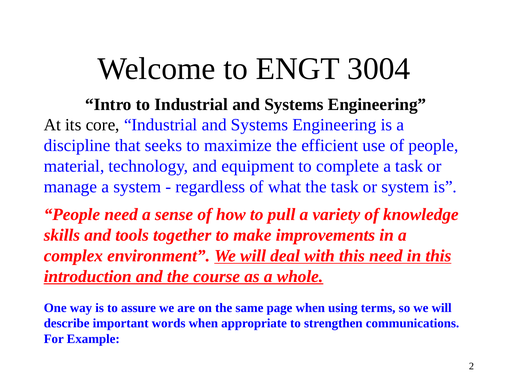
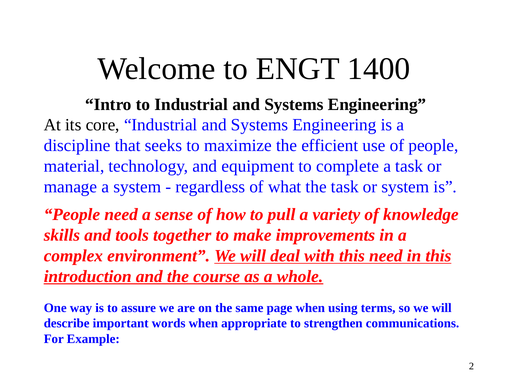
3004: 3004 -> 1400
